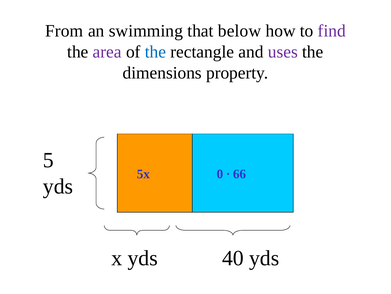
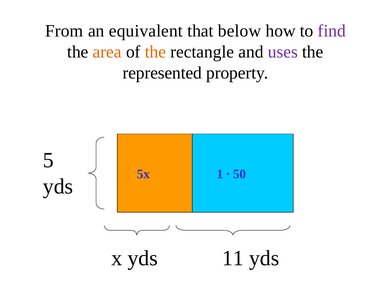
swimming: swimming -> equivalent
area colour: purple -> orange
the at (155, 52) colour: blue -> orange
dimensions: dimensions -> represented
0: 0 -> 1
66: 66 -> 50
40: 40 -> 11
